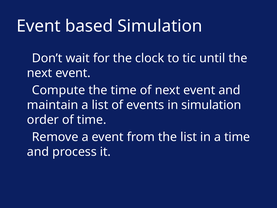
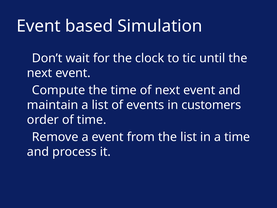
in simulation: simulation -> customers
